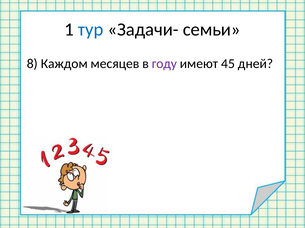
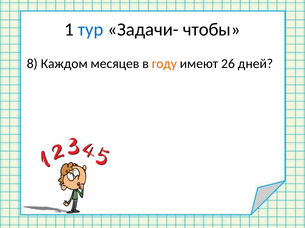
семьи: семьи -> чтобы
году colour: purple -> orange
45: 45 -> 26
